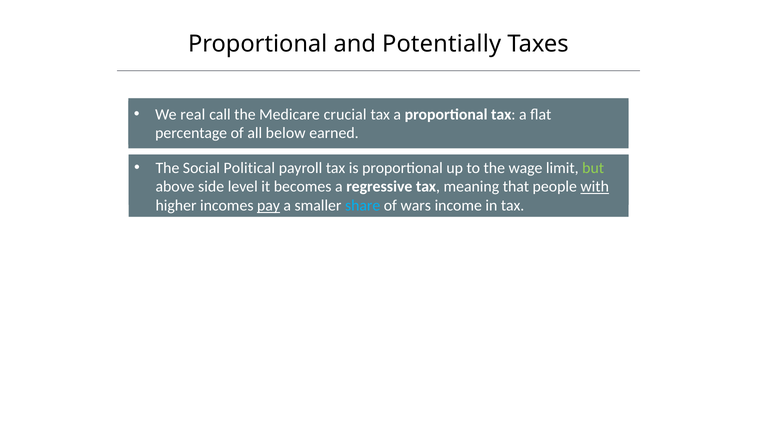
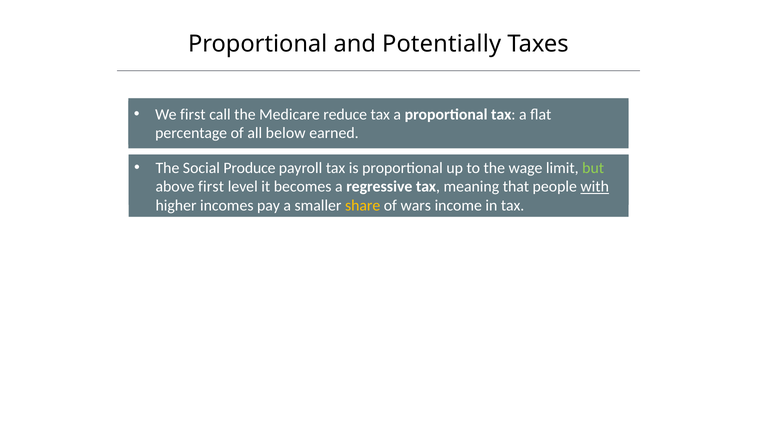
We real: real -> first
crucial: crucial -> reduce
Political: Political -> Produce
above side: side -> first
pay underline: present -> none
share colour: light blue -> yellow
